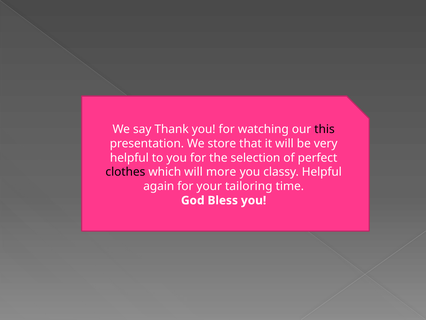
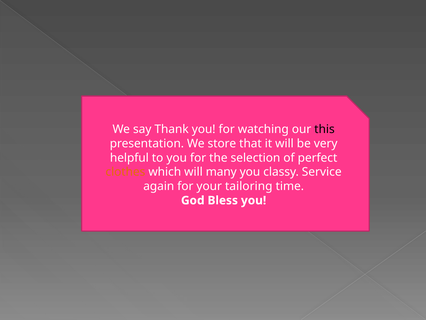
clothes colour: black -> orange
more: more -> many
classy Helpful: Helpful -> Service
